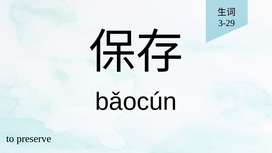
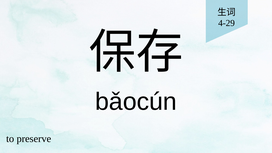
3-29: 3-29 -> 4-29
